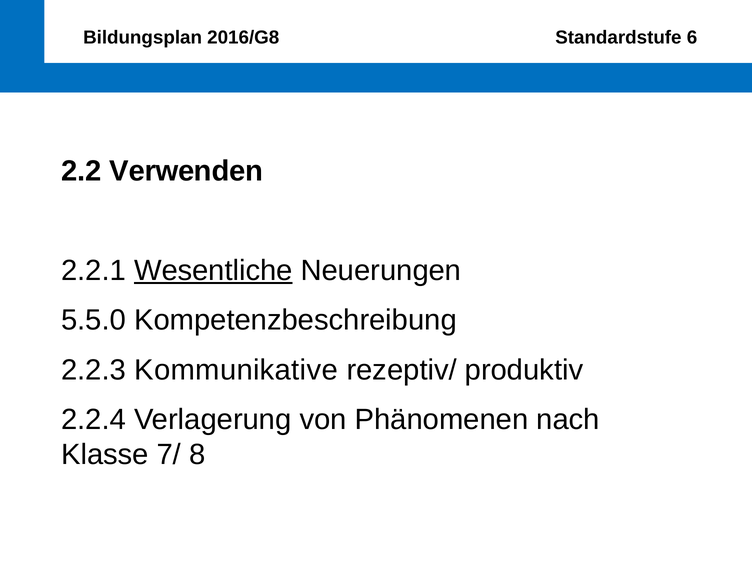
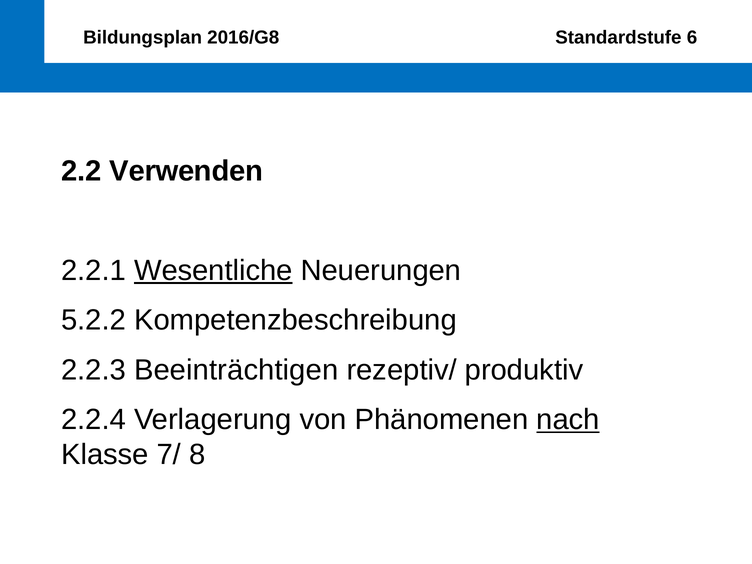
5.5.0: 5.5.0 -> 5.2.2
Kommunikative: Kommunikative -> Beeinträchtigen
nach underline: none -> present
